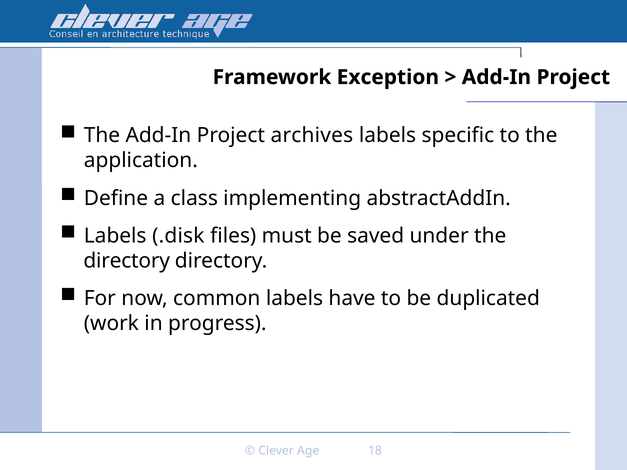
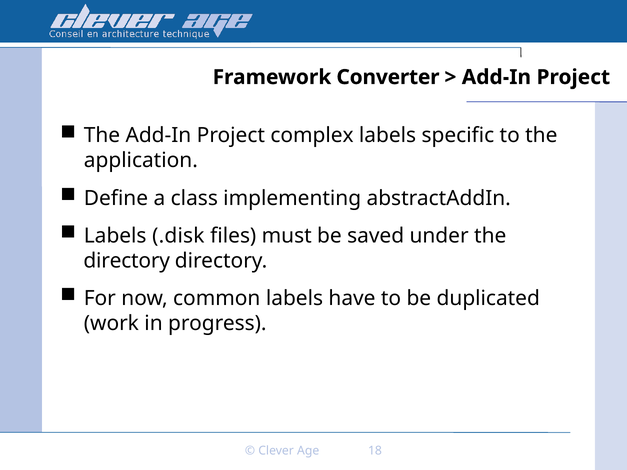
Exception: Exception -> Converter
archives: archives -> complex
